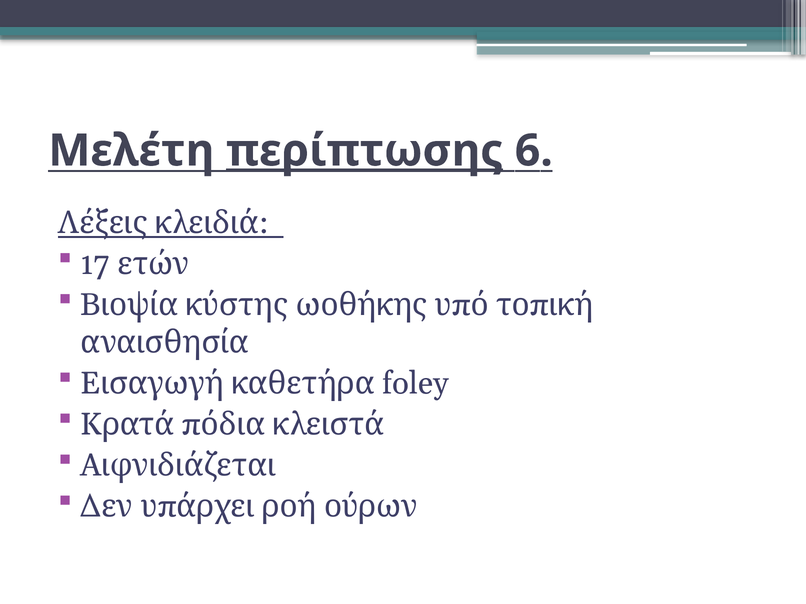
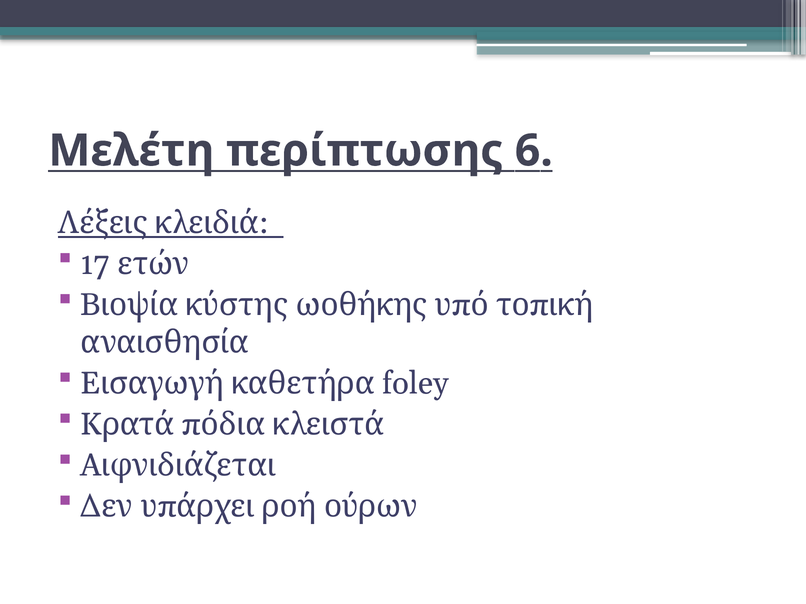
περίπτωσης underline: present -> none
